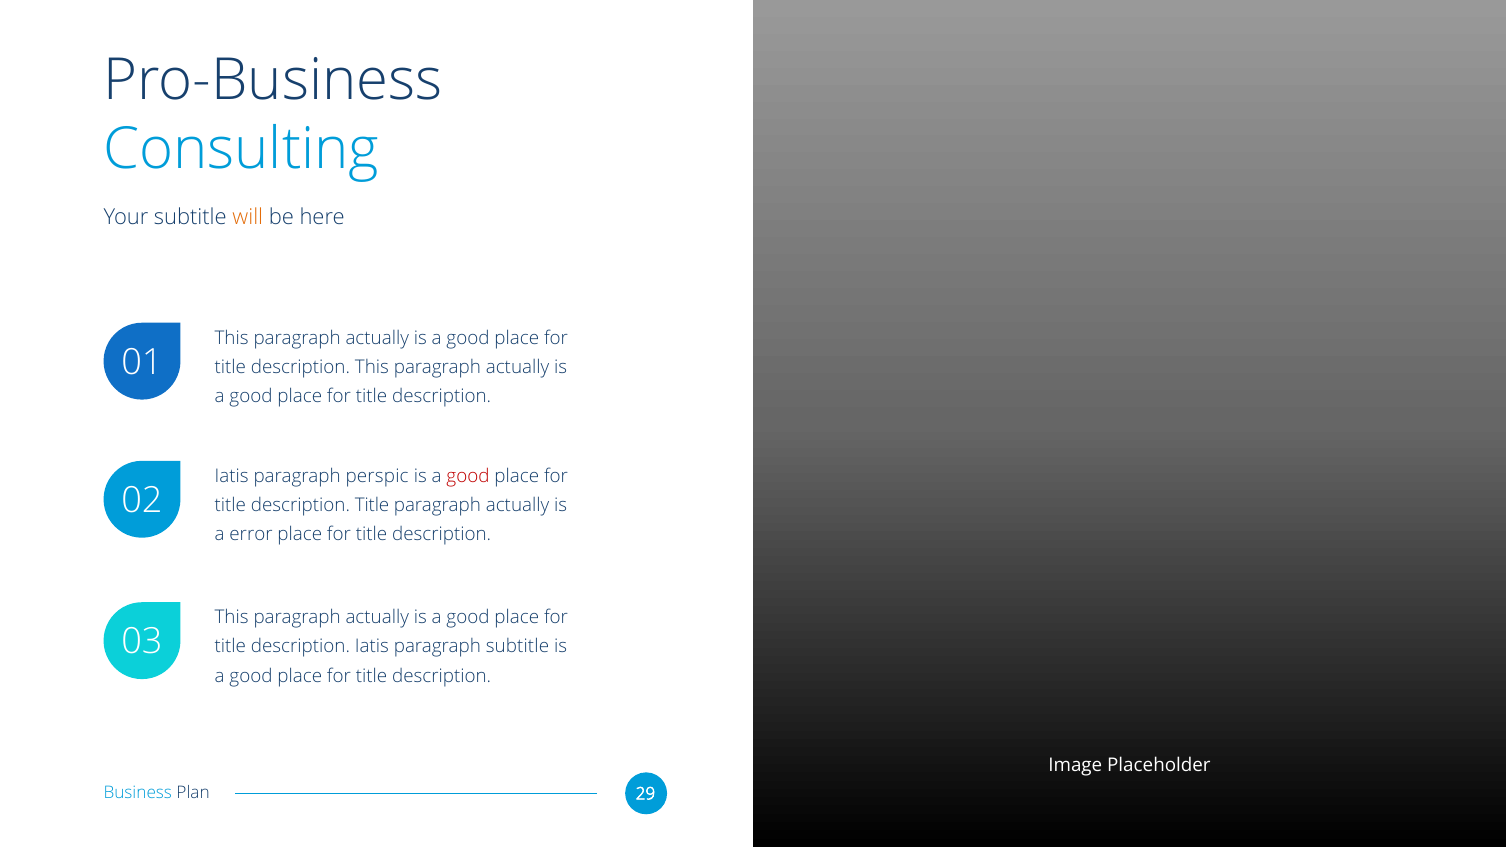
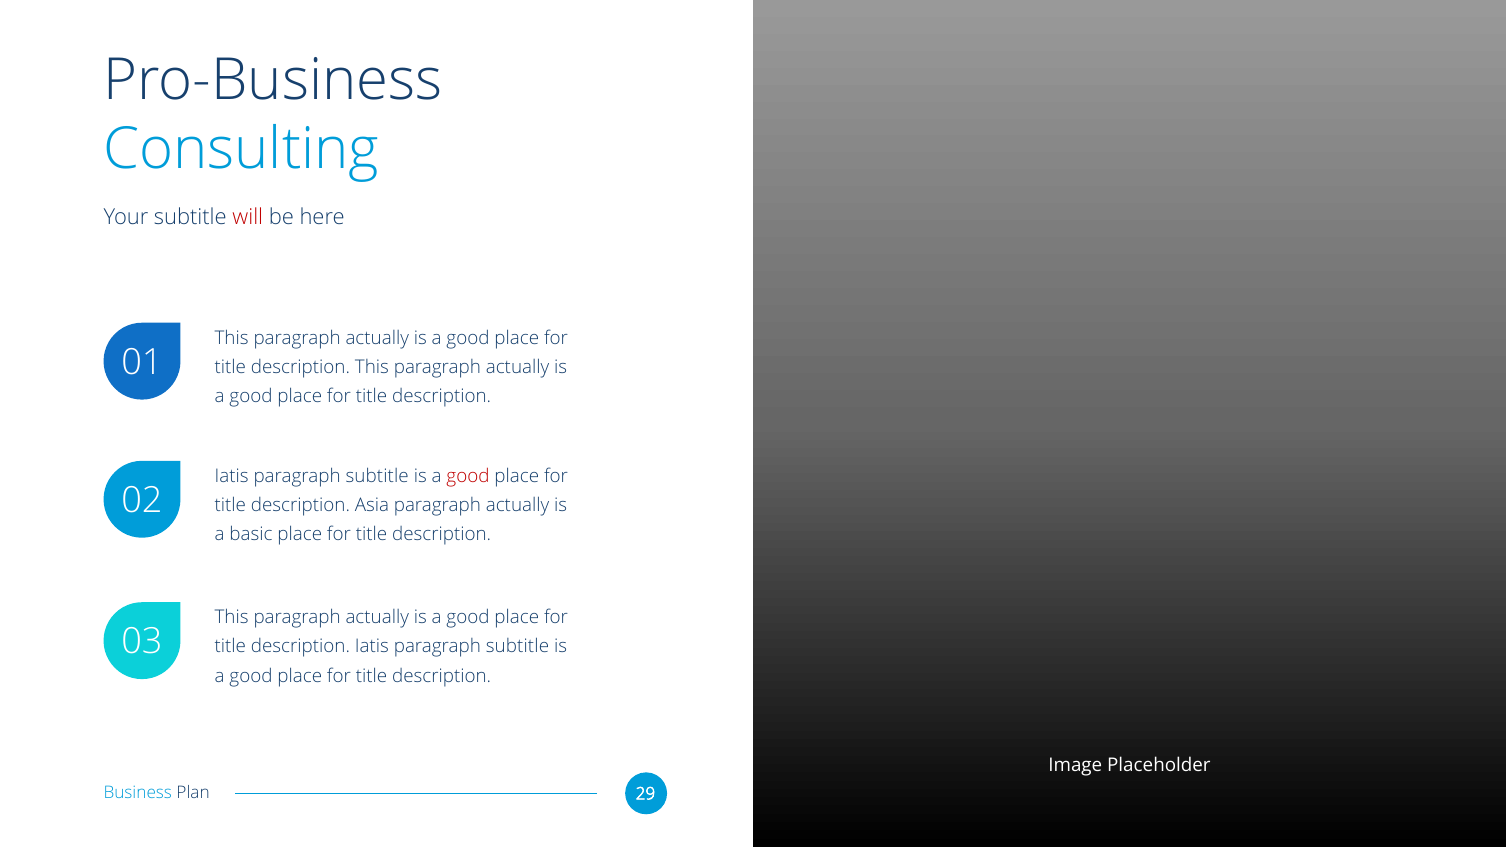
will colour: orange -> red
perspic at (377, 476): perspic -> subtitle
description Title: Title -> Asia
error: error -> basic
